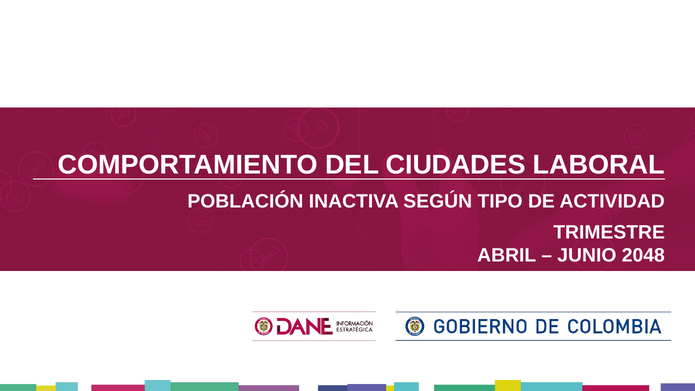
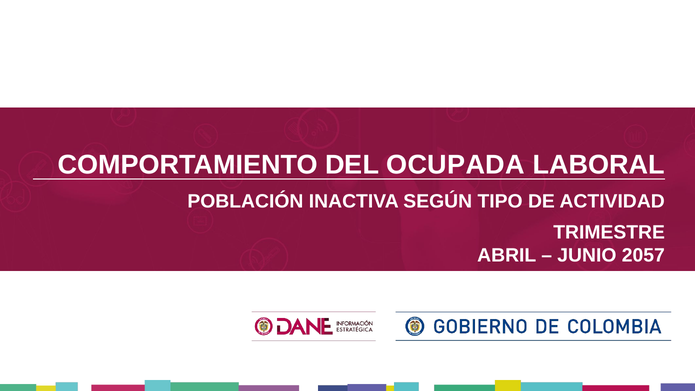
CIUDADES: CIUDADES -> OCUPADA
2048: 2048 -> 2057
